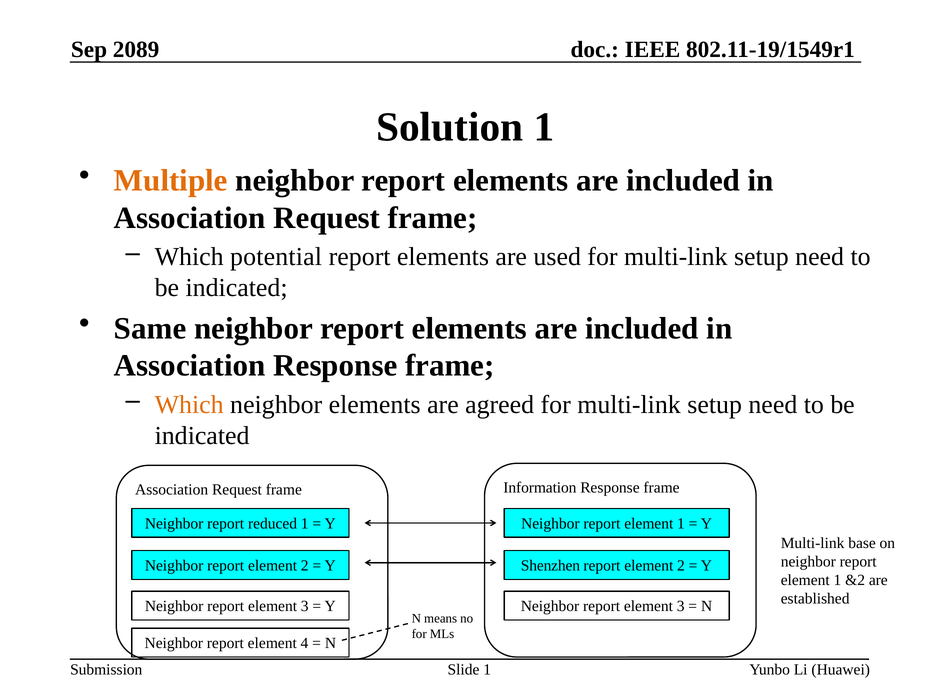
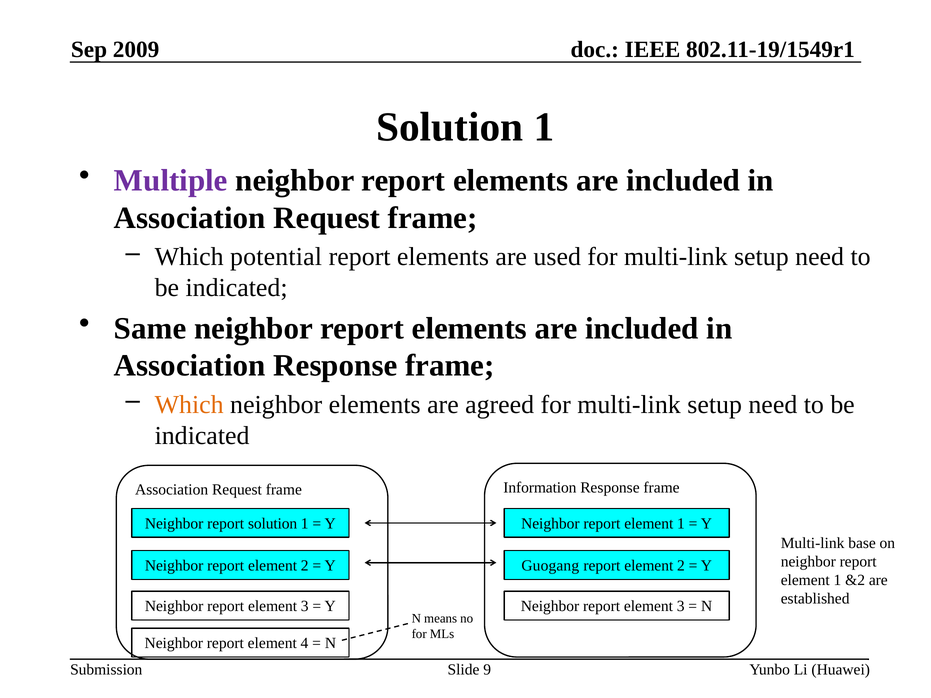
2089: 2089 -> 2009
Multiple colour: orange -> purple
report reduced: reduced -> solution
Shenzhen: Shenzhen -> Guogang
Slide 1: 1 -> 9
